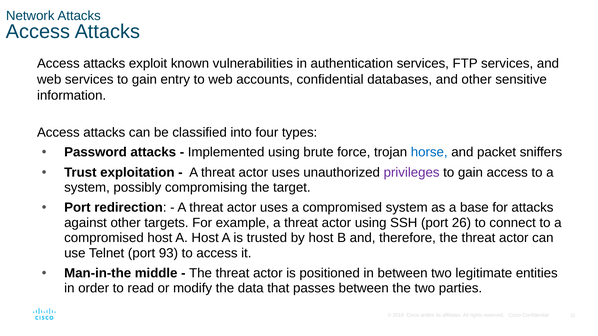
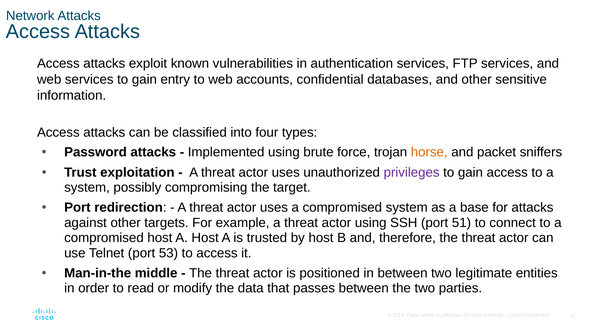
horse colour: blue -> orange
26: 26 -> 51
93: 93 -> 53
